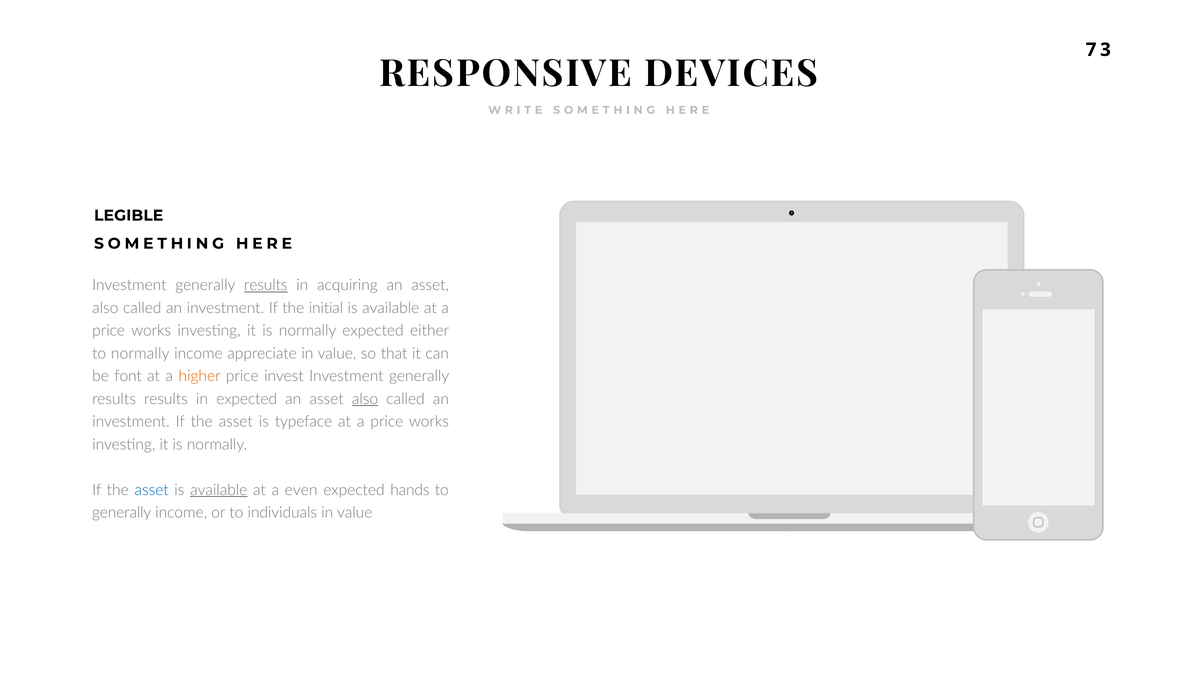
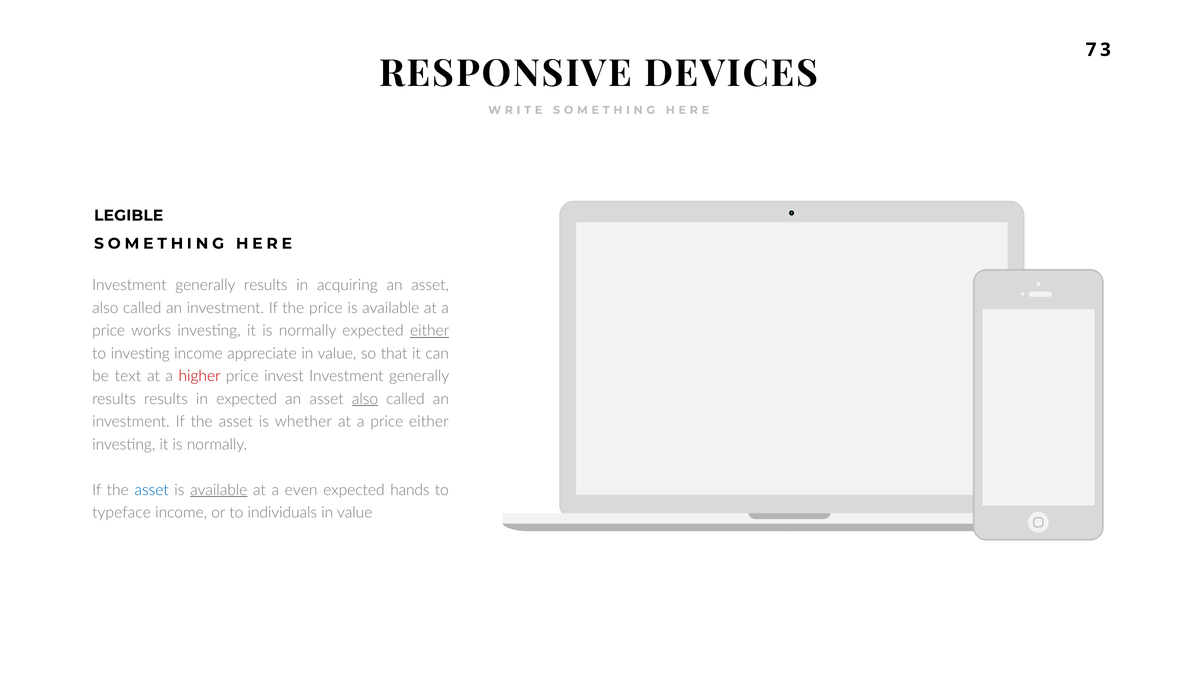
results at (266, 285) underline: present -> none
the initial: initial -> price
either at (430, 331) underline: none -> present
to normally: normally -> investing
font: font -> text
higher colour: orange -> red
typeface: typeface -> whether
works at (429, 422): works -> either
generally at (122, 513): generally -> typeface
